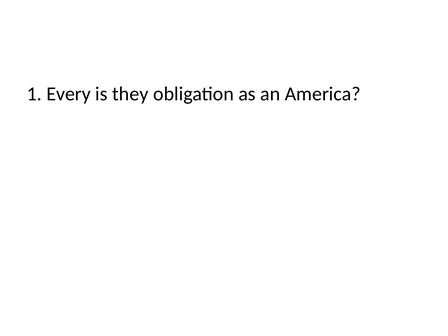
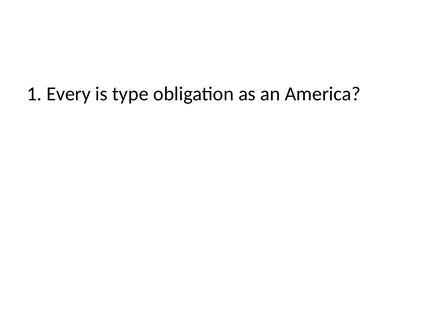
they: they -> type
